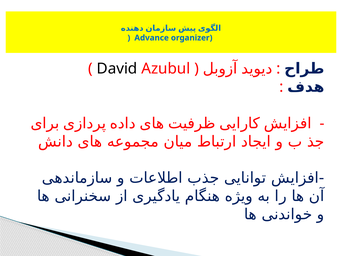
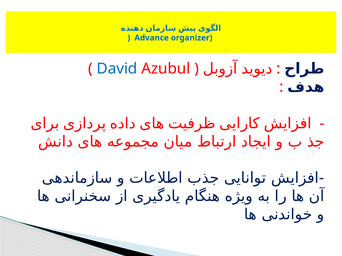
David colour: black -> blue
